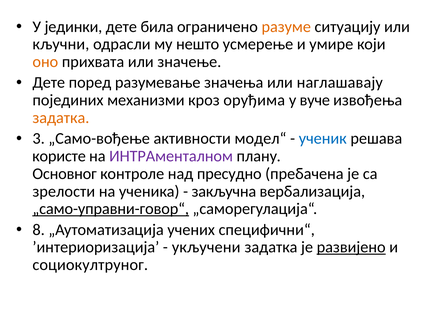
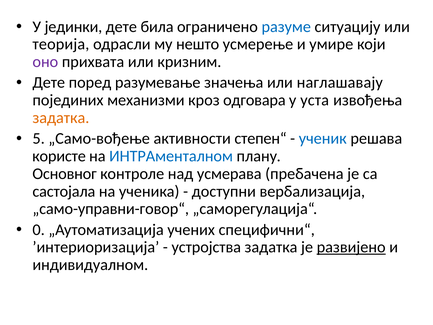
разуме colour: orange -> blue
кључни: кључни -> теорија
оно colour: orange -> purple
значење: значење -> кризним
оруђима: оруђима -> одговара
вуче: вуче -> уста
3: 3 -> 5
модел“: модел“ -> степен“
ИНТРАменталном colour: purple -> blue
пресудно: пресудно -> усмерава
зрелости: зрелости -> састојала
закључна: закључна -> доступни
„само-управни-говор“ underline: present -> none
8: 8 -> 0
укључени: укључени -> устројства
социокултруног: социокултруног -> индивидуалном
